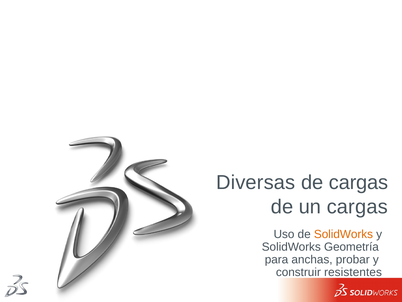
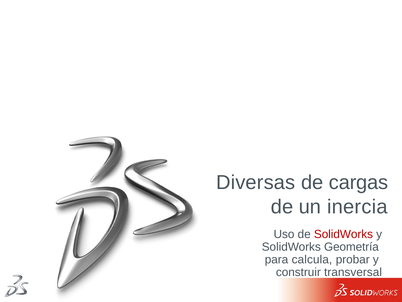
un cargas: cargas -> inercia
SolidWorks at (343, 234) colour: orange -> red
anchas: anchas -> calcula
resistentes: resistentes -> transversal
